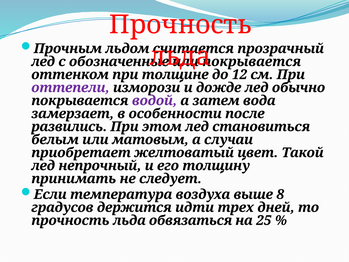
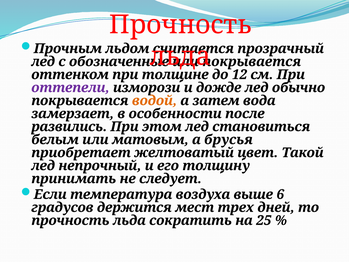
водой colour: purple -> orange
случаи: случаи -> брусья
8: 8 -> 6
идти: идти -> мест
обвязаться: обвязаться -> сократить
